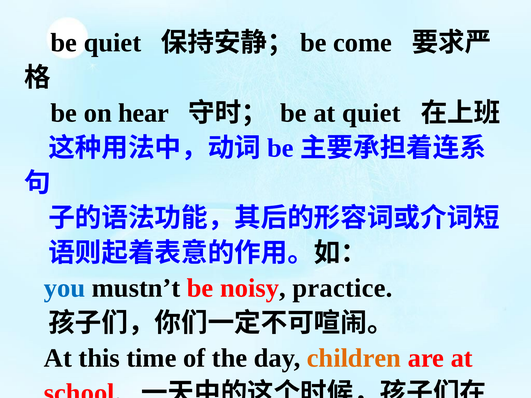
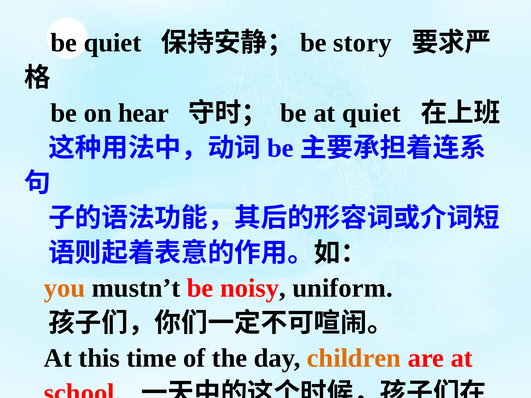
come: come -> story
you colour: blue -> orange
practice: practice -> uniform
